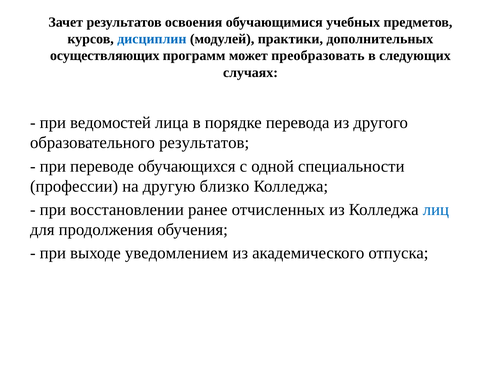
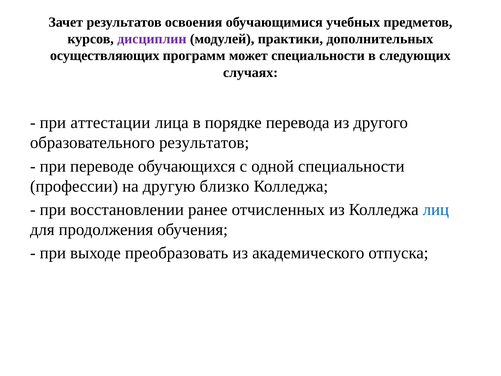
дисциплин colour: blue -> purple
может преобразовать: преобразовать -> специальности
ведомостей: ведомостей -> аттестации
уведомлением: уведомлением -> преобразовать
